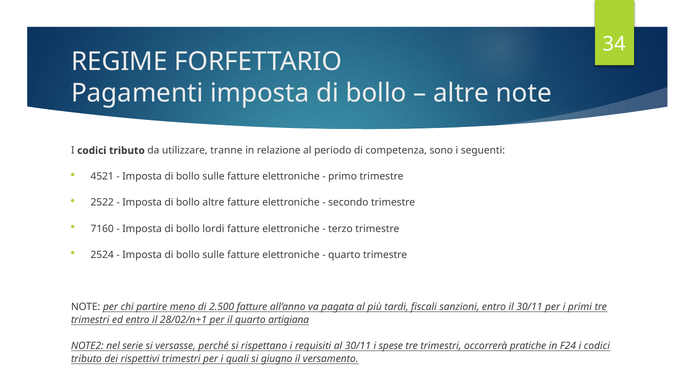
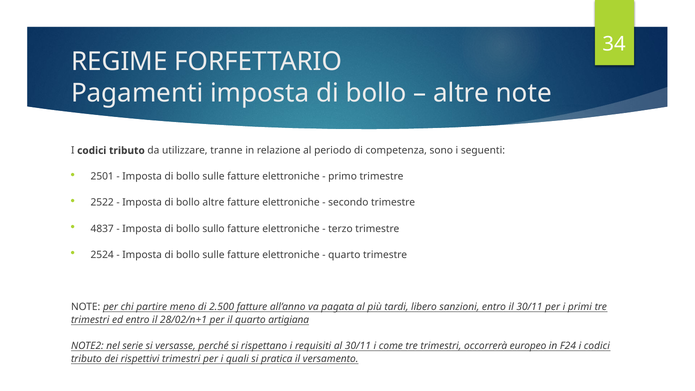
4521: 4521 -> 2501
7160: 7160 -> 4837
lordi: lordi -> sullo
fiscali: fiscali -> libero
spese: spese -> come
pratiche: pratiche -> europeo
giugno: giugno -> pratica
